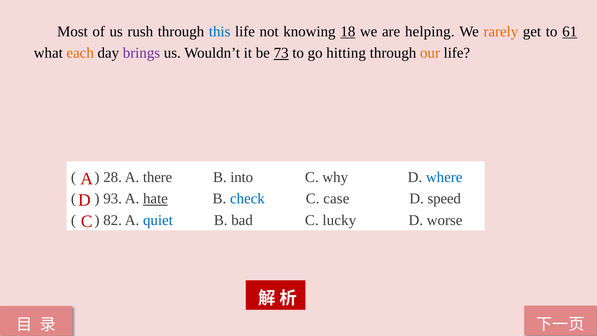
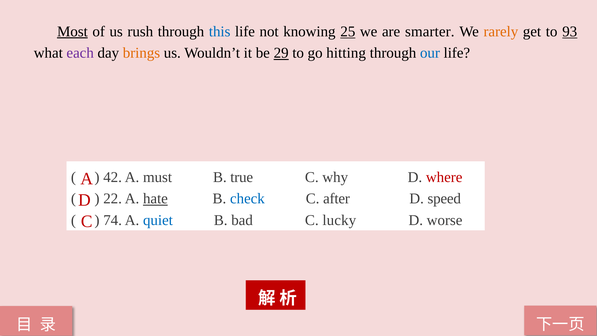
Most underline: none -> present
18: 18 -> 25
helping: helping -> smarter
61: 61 -> 93
each colour: orange -> purple
brings colour: purple -> orange
73: 73 -> 29
our colour: orange -> blue
28: 28 -> 42
there: there -> must
into: into -> true
where colour: blue -> red
93: 93 -> 22
case: case -> after
82: 82 -> 74
